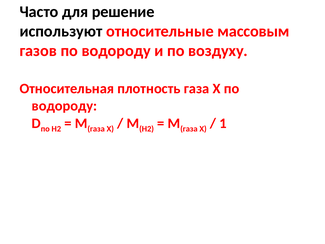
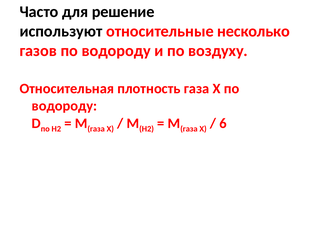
массовым: массовым -> несколько
1: 1 -> 6
